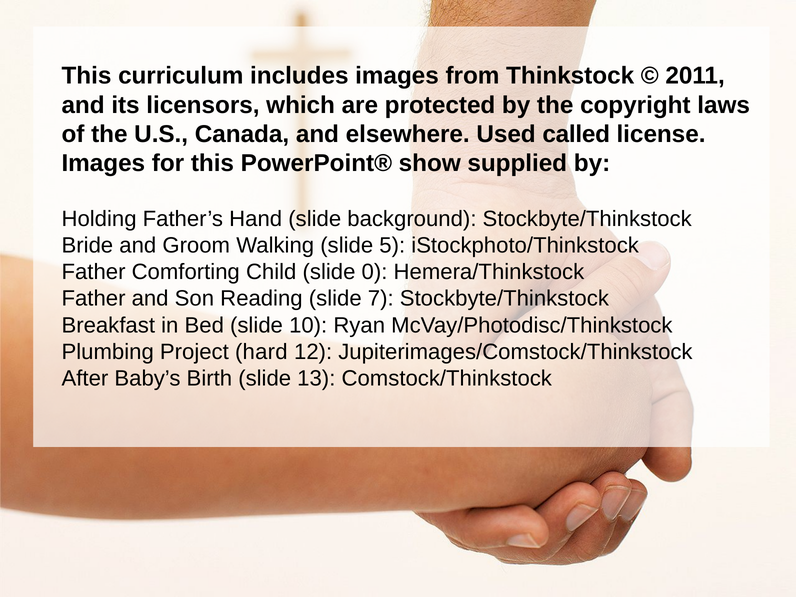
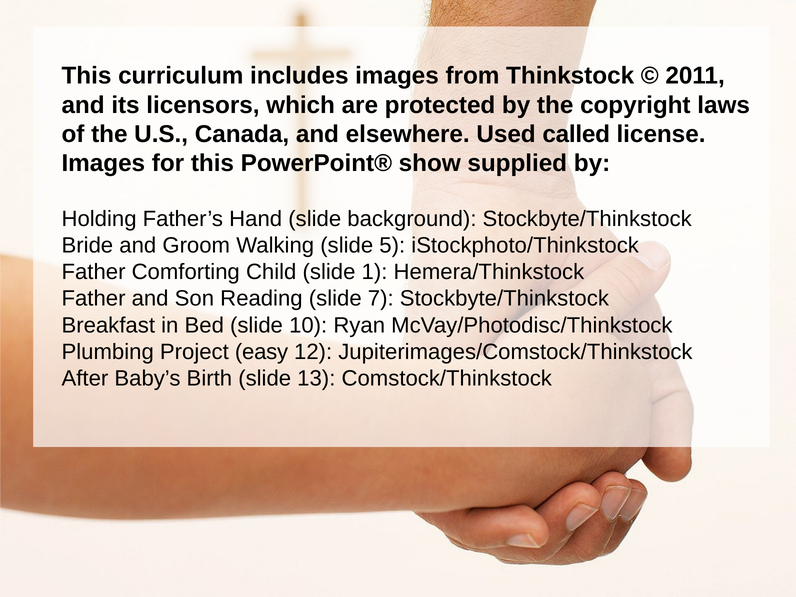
0: 0 -> 1
hard: hard -> easy
